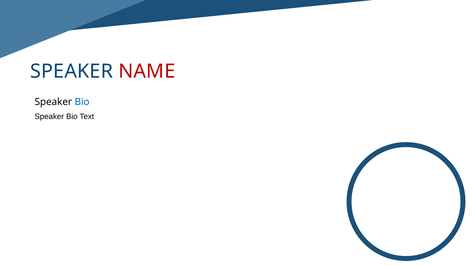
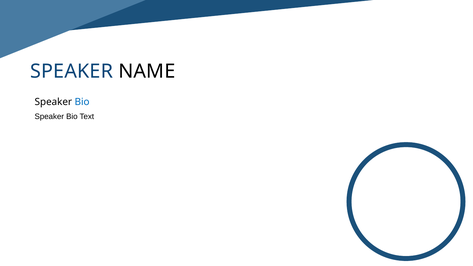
NAME colour: red -> black
